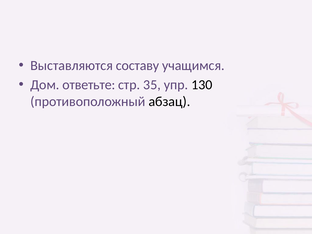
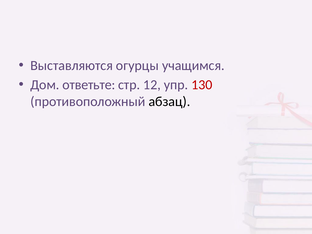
составу: составу -> огурцы
35: 35 -> 12
130 colour: black -> red
